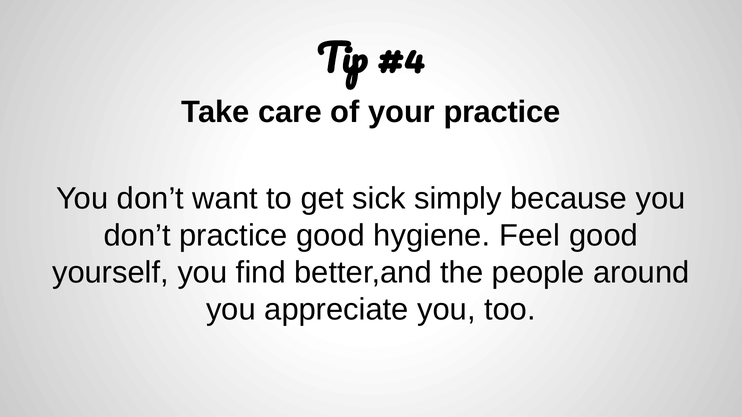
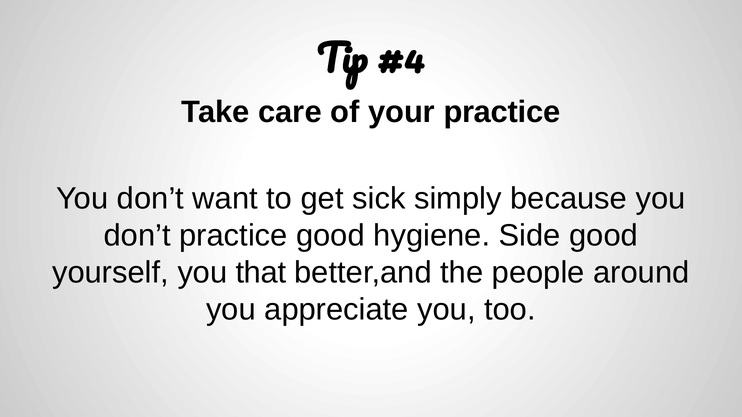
Feel: Feel -> Side
find: find -> that
